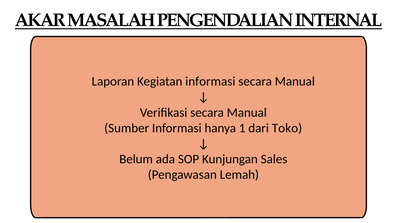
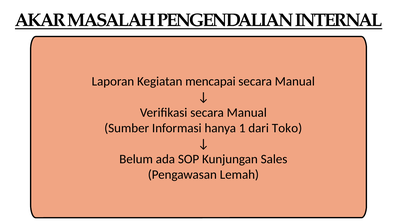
Kegiatan informasi: informasi -> mencapai
